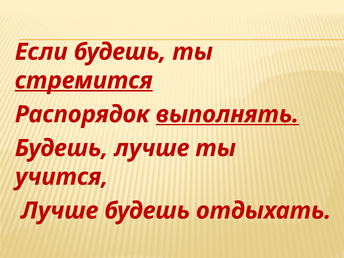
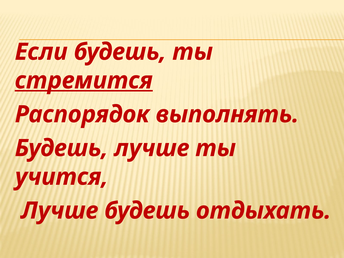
выполнять underline: present -> none
